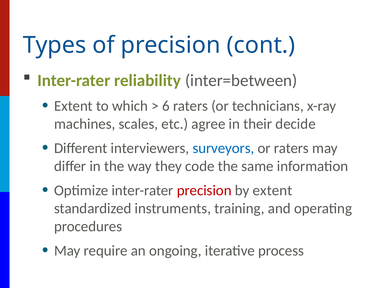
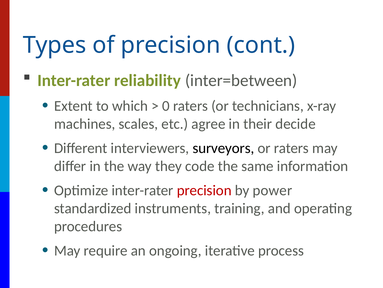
6: 6 -> 0
surveyors colour: blue -> black
by extent: extent -> power
